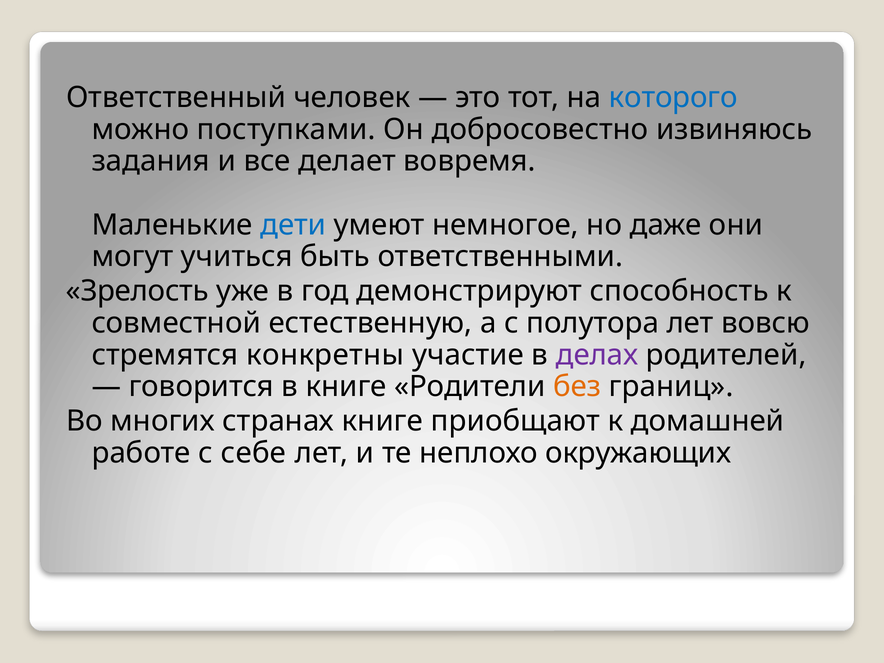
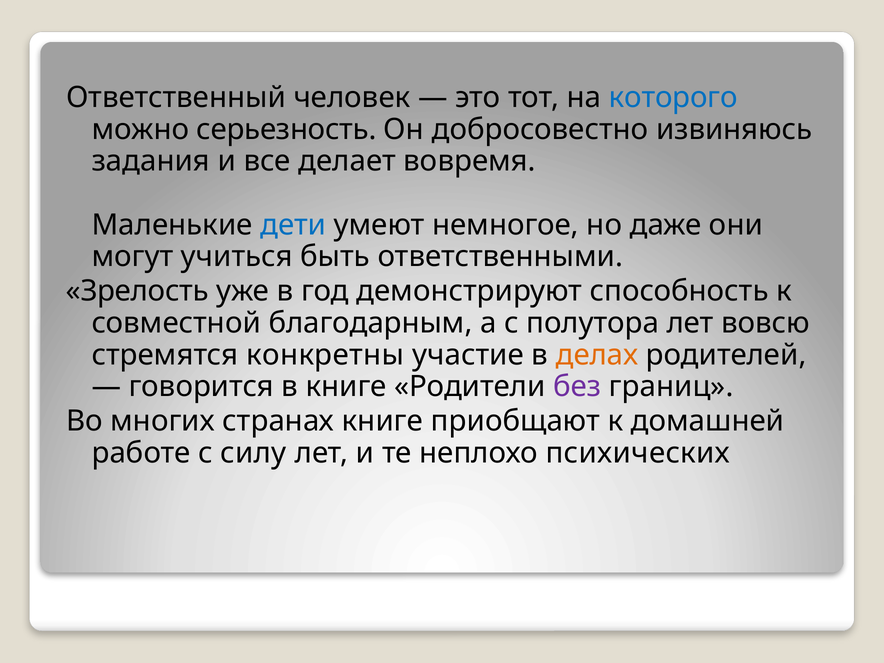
поступками: поступками -> серьезность
естественную: естественную -> благодарным
делах colour: purple -> orange
без colour: orange -> purple
себе: себе -> силу
окружающих: окружающих -> психических
